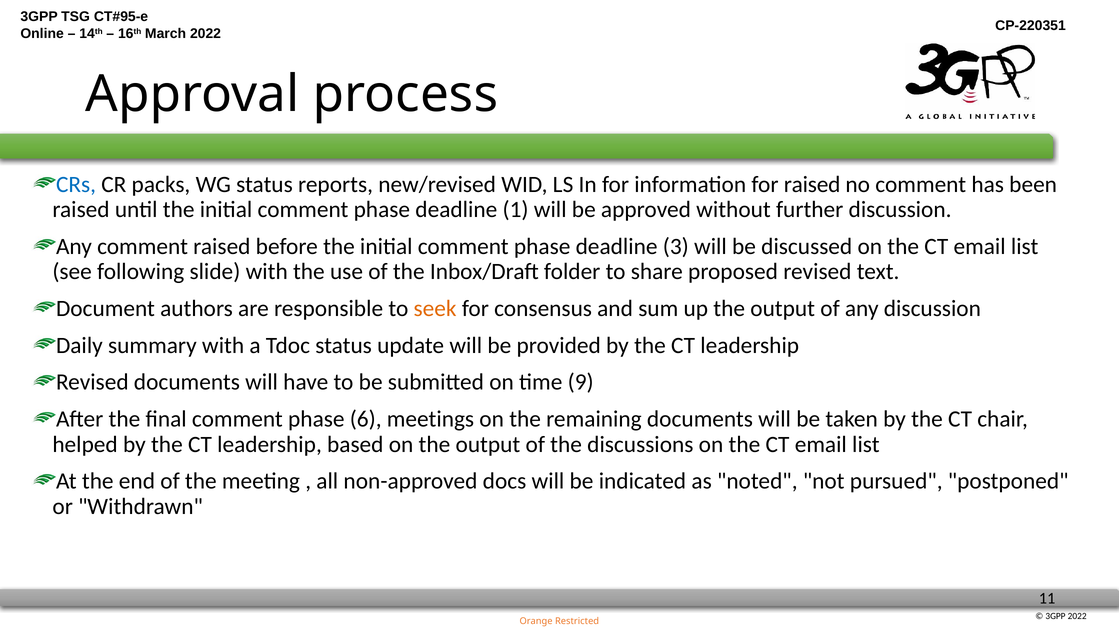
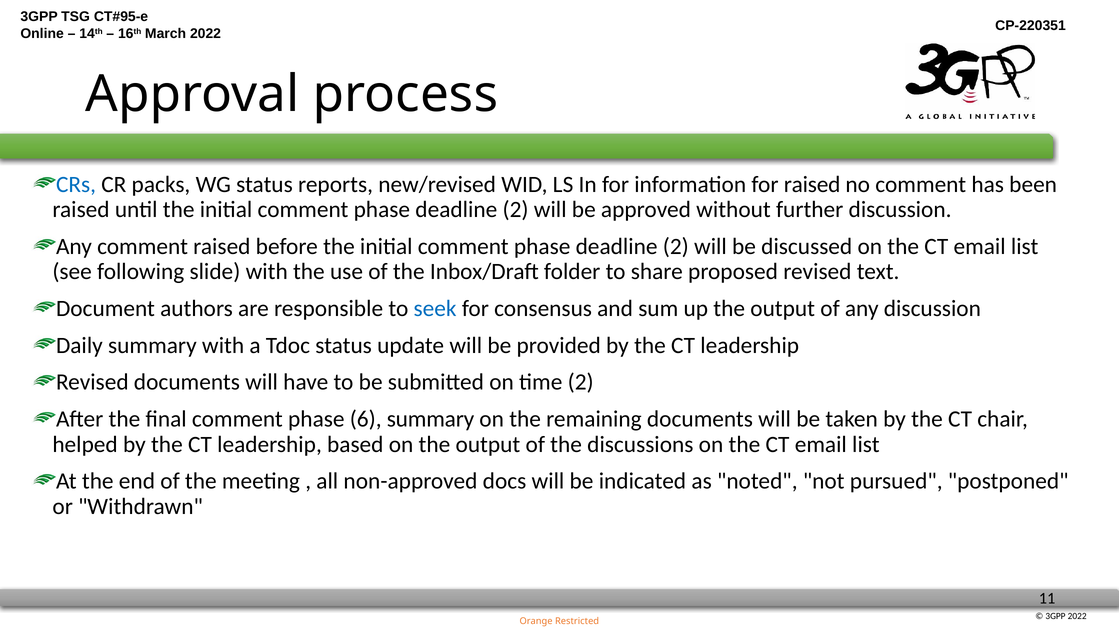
1 at (516, 209): 1 -> 2
3 at (676, 246): 3 -> 2
seek colour: orange -> blue
time 9: 9 -> 2
6 meetings: meetings -> summary
